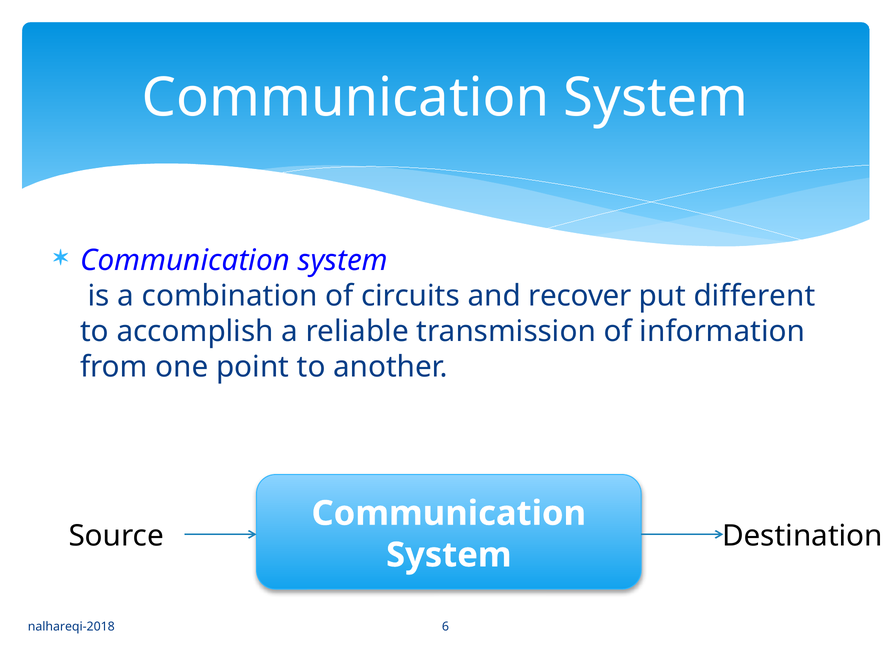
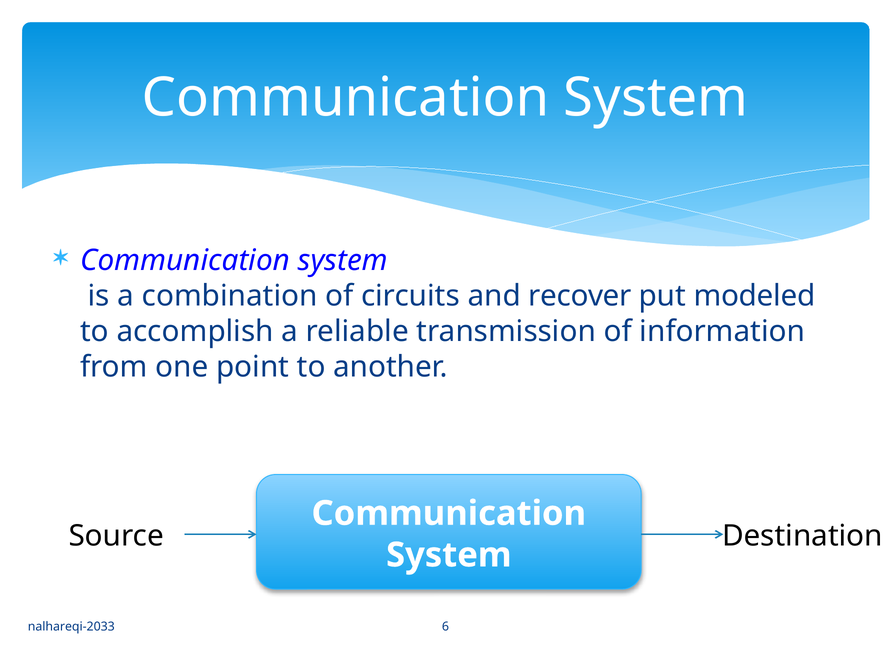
different: different -> modeled
nalhareqi-2018: nalhareqi-2018 -> nalhareqi-2033
